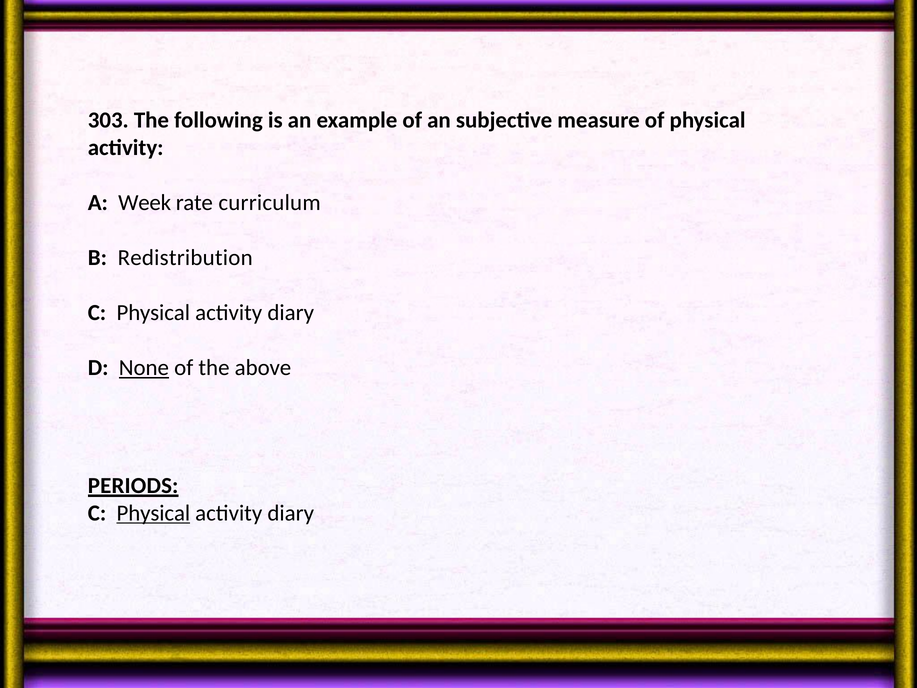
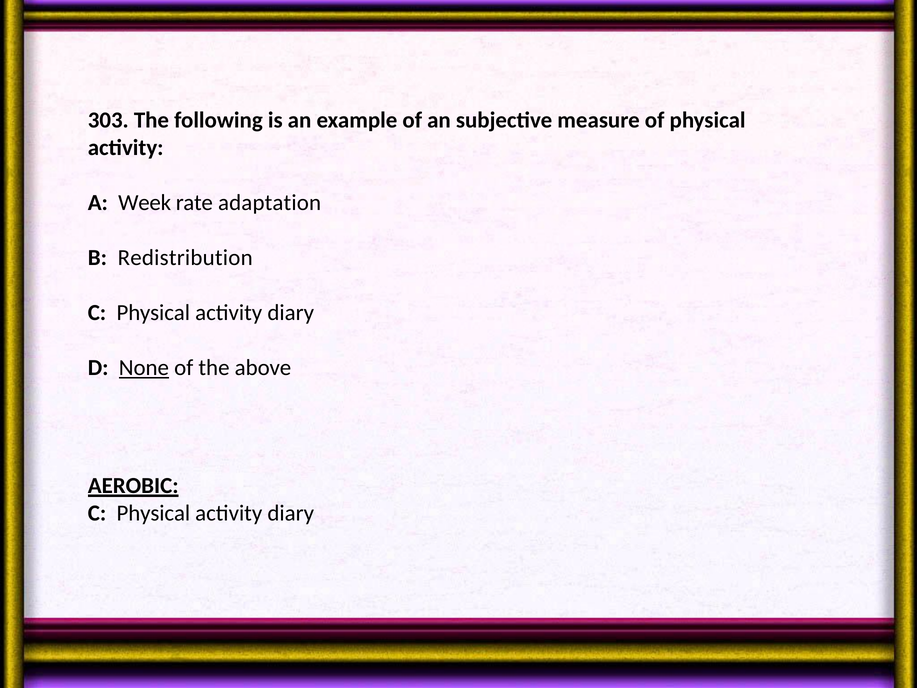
curriculum: curriculum -> adaptation
PERIODS: PERIODS -> AEROBIC
Physical at (153, 513) underline: present -> none
